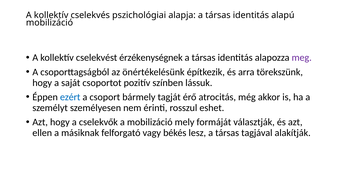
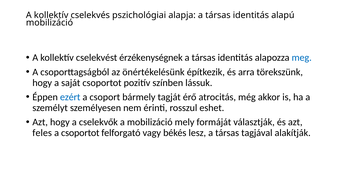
meg colour: purple -> blue
ellen: ellen -> feles
a másiknak: másiknak -> csoportot
